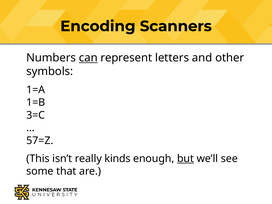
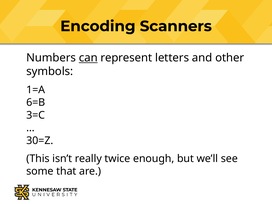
1=B: 1=B -> 6=B
57=Z: 57=Z -> 30=Z
kinds: kinds -> twice
but underline: present -> none
